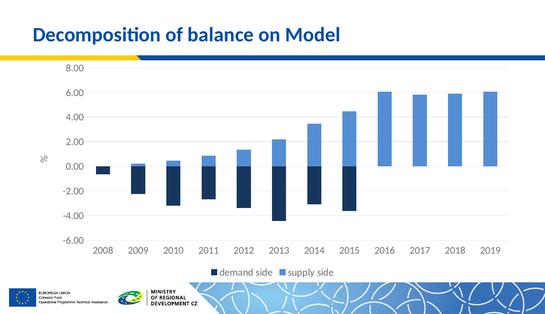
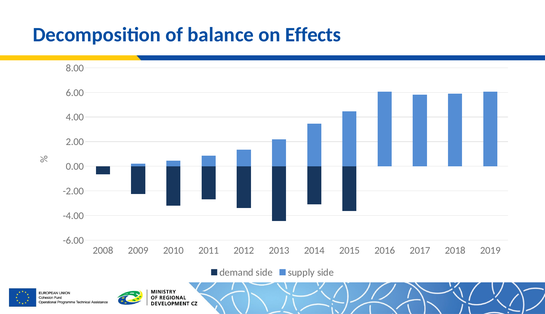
Model: Model -> Effects
